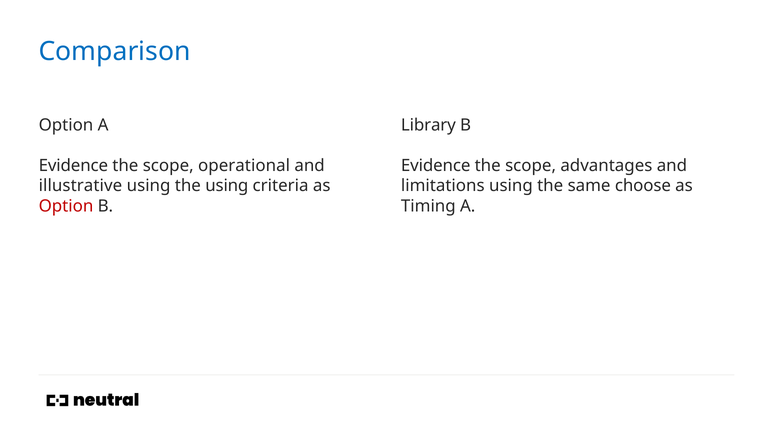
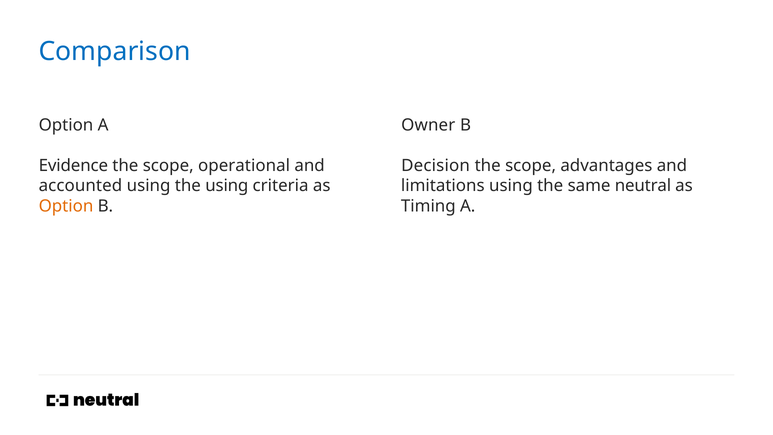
Library: Library -> Owner
Evidence at (436, 165): Evidence -> Decision
illustrative: illustrative -> accounted
choose: choose -> neutral
Option at (66, 206) colour: red -> orange
